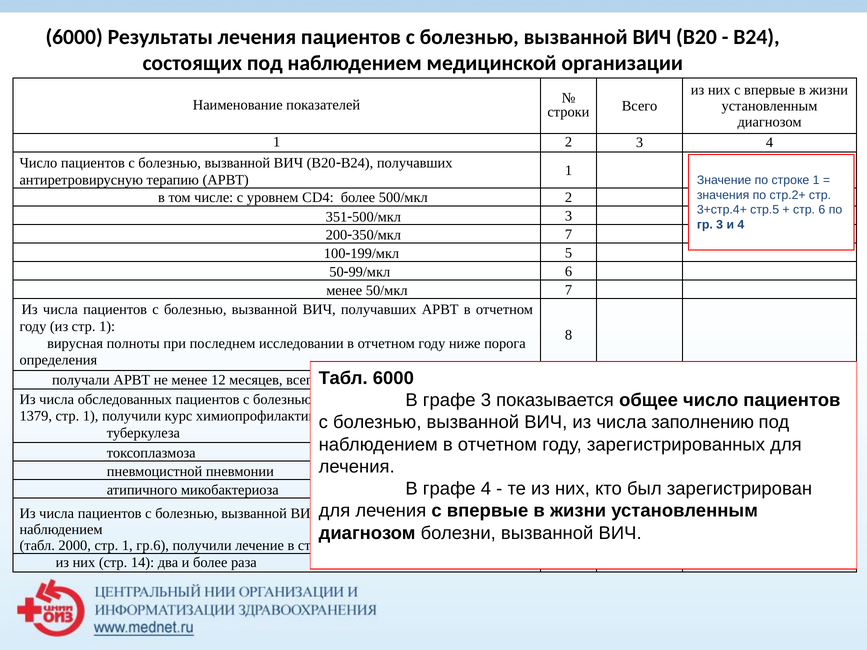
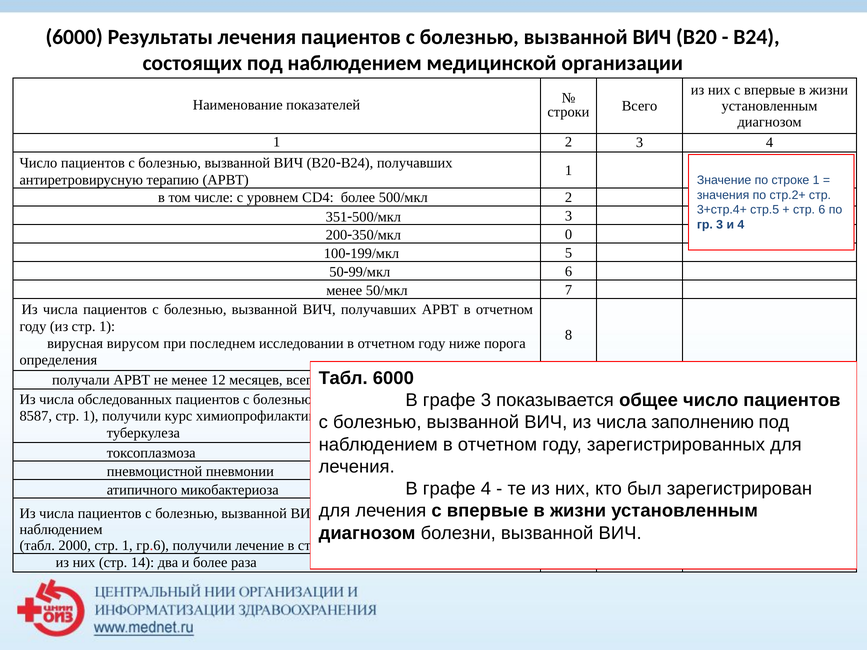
200350/мкл 7: 7 -> 0
полноты: полноты -> вирусом
1379: 1379 -> 8587
